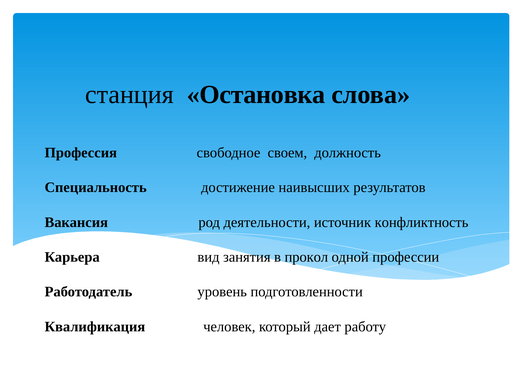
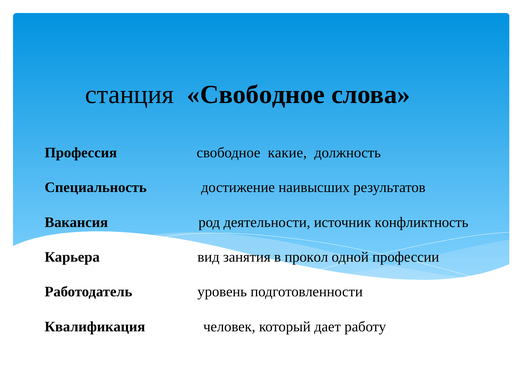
станция Остановка: Остановка -> Свободное
своем: своем -> какие
